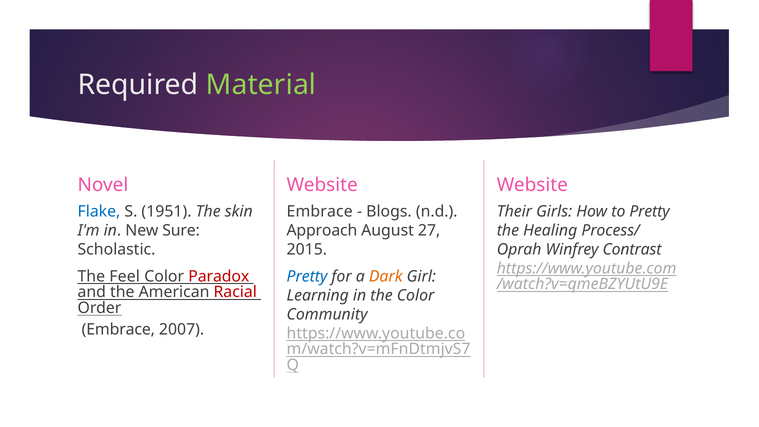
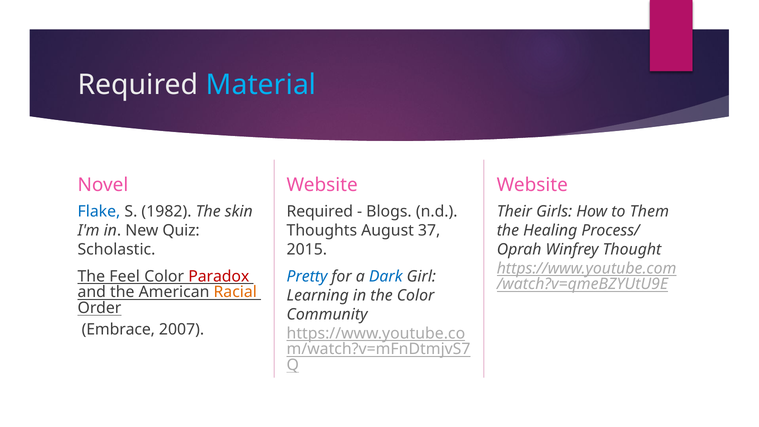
Material colour: light green -> light blue
1951: 1951 -> 1982
Embrace at (320, 211): Embrace -> Required
to Pretty: Pretty -> Them
Sure: Sure -> Quiz
Approach: Approach -> Thoughts
27: 27 -> 37
Contrast: Contrast -> Thought
Dark colour: orange -> blue
Racial colour: red -> orange
